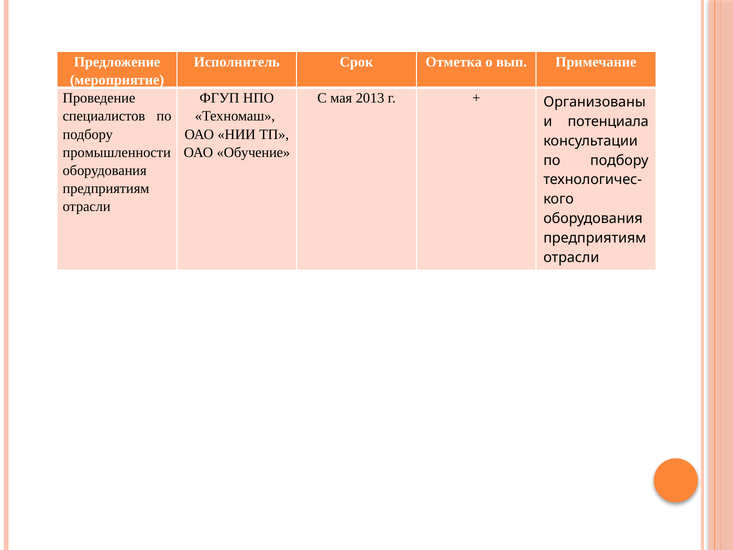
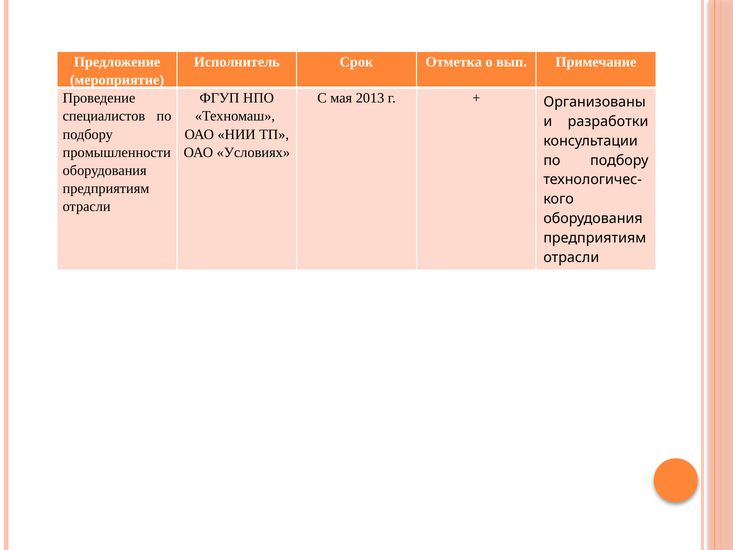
потенциала: потенциала -> разработки
Обучение: Обучение -> Условиях
